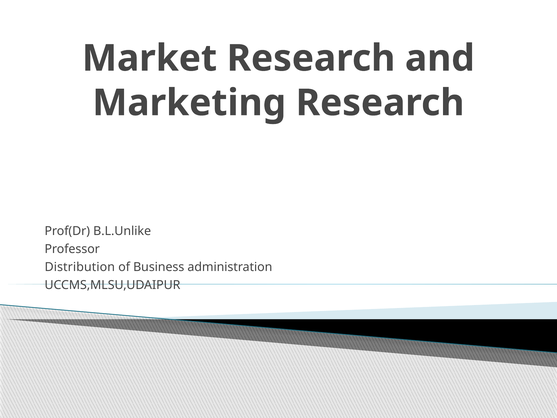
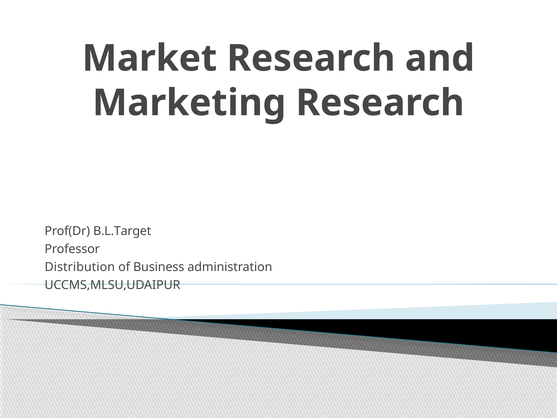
B.L.Unlike: B.L.Unlike -> B.L.Target
